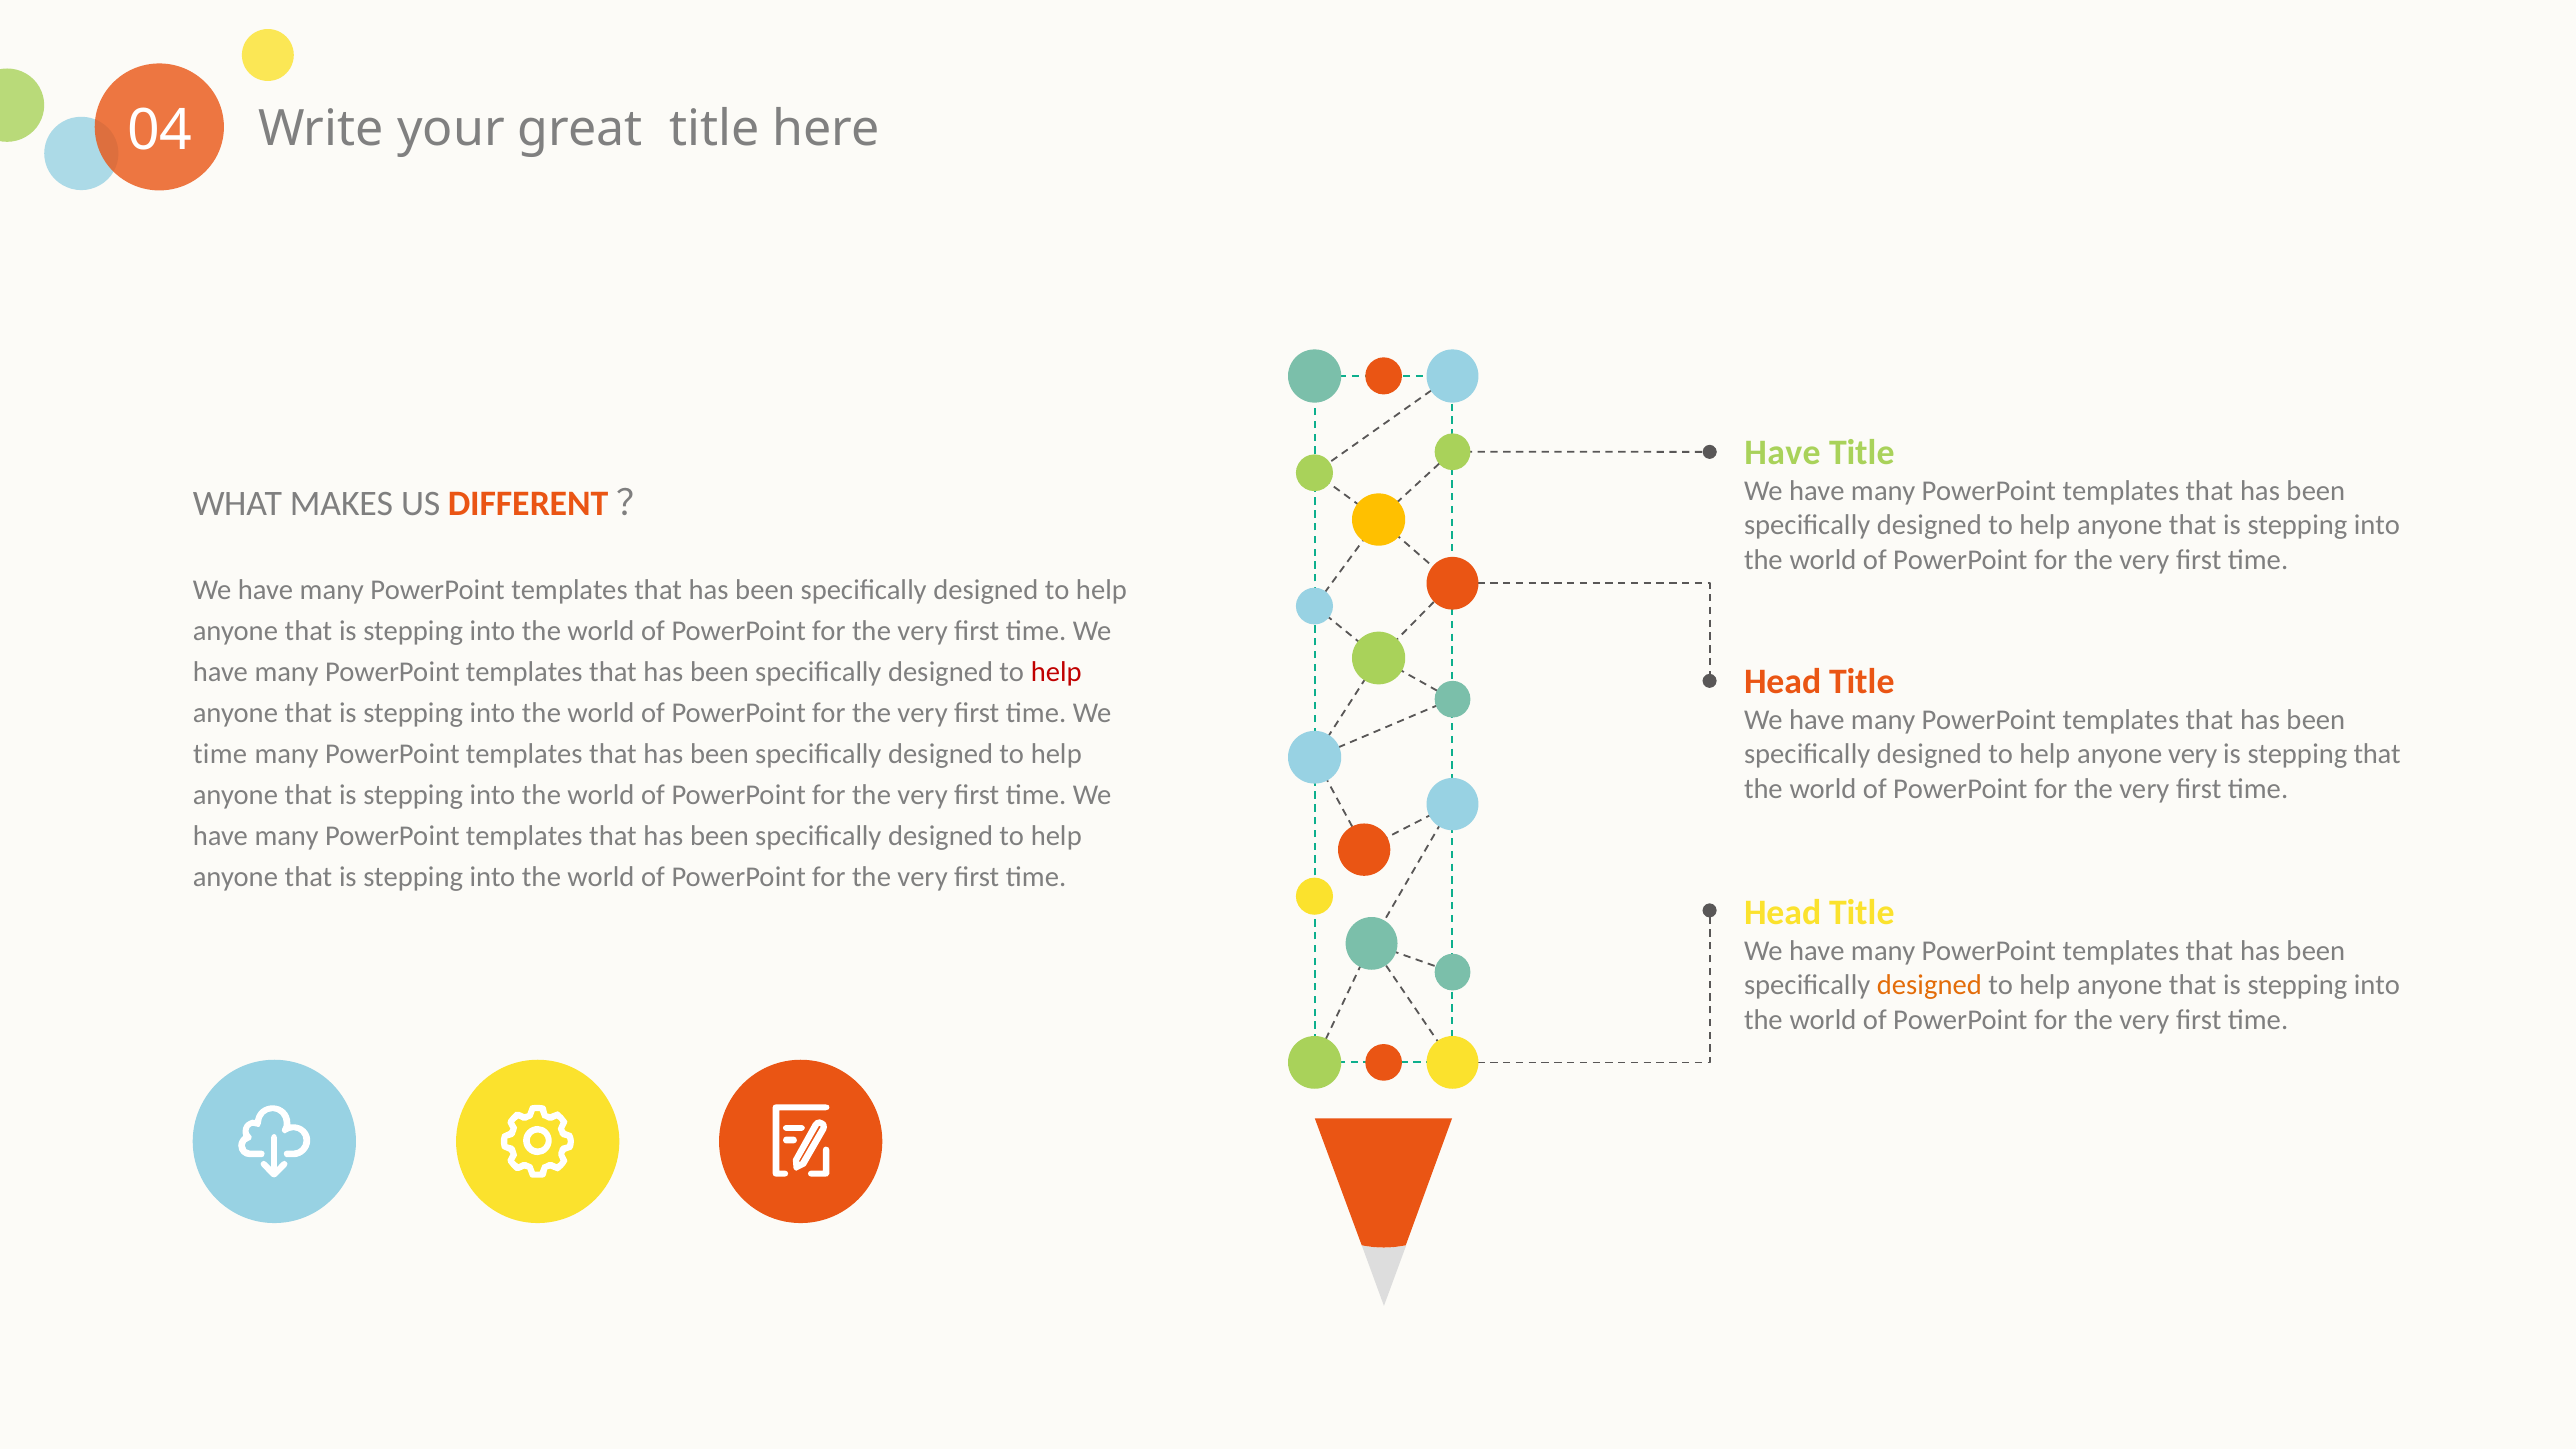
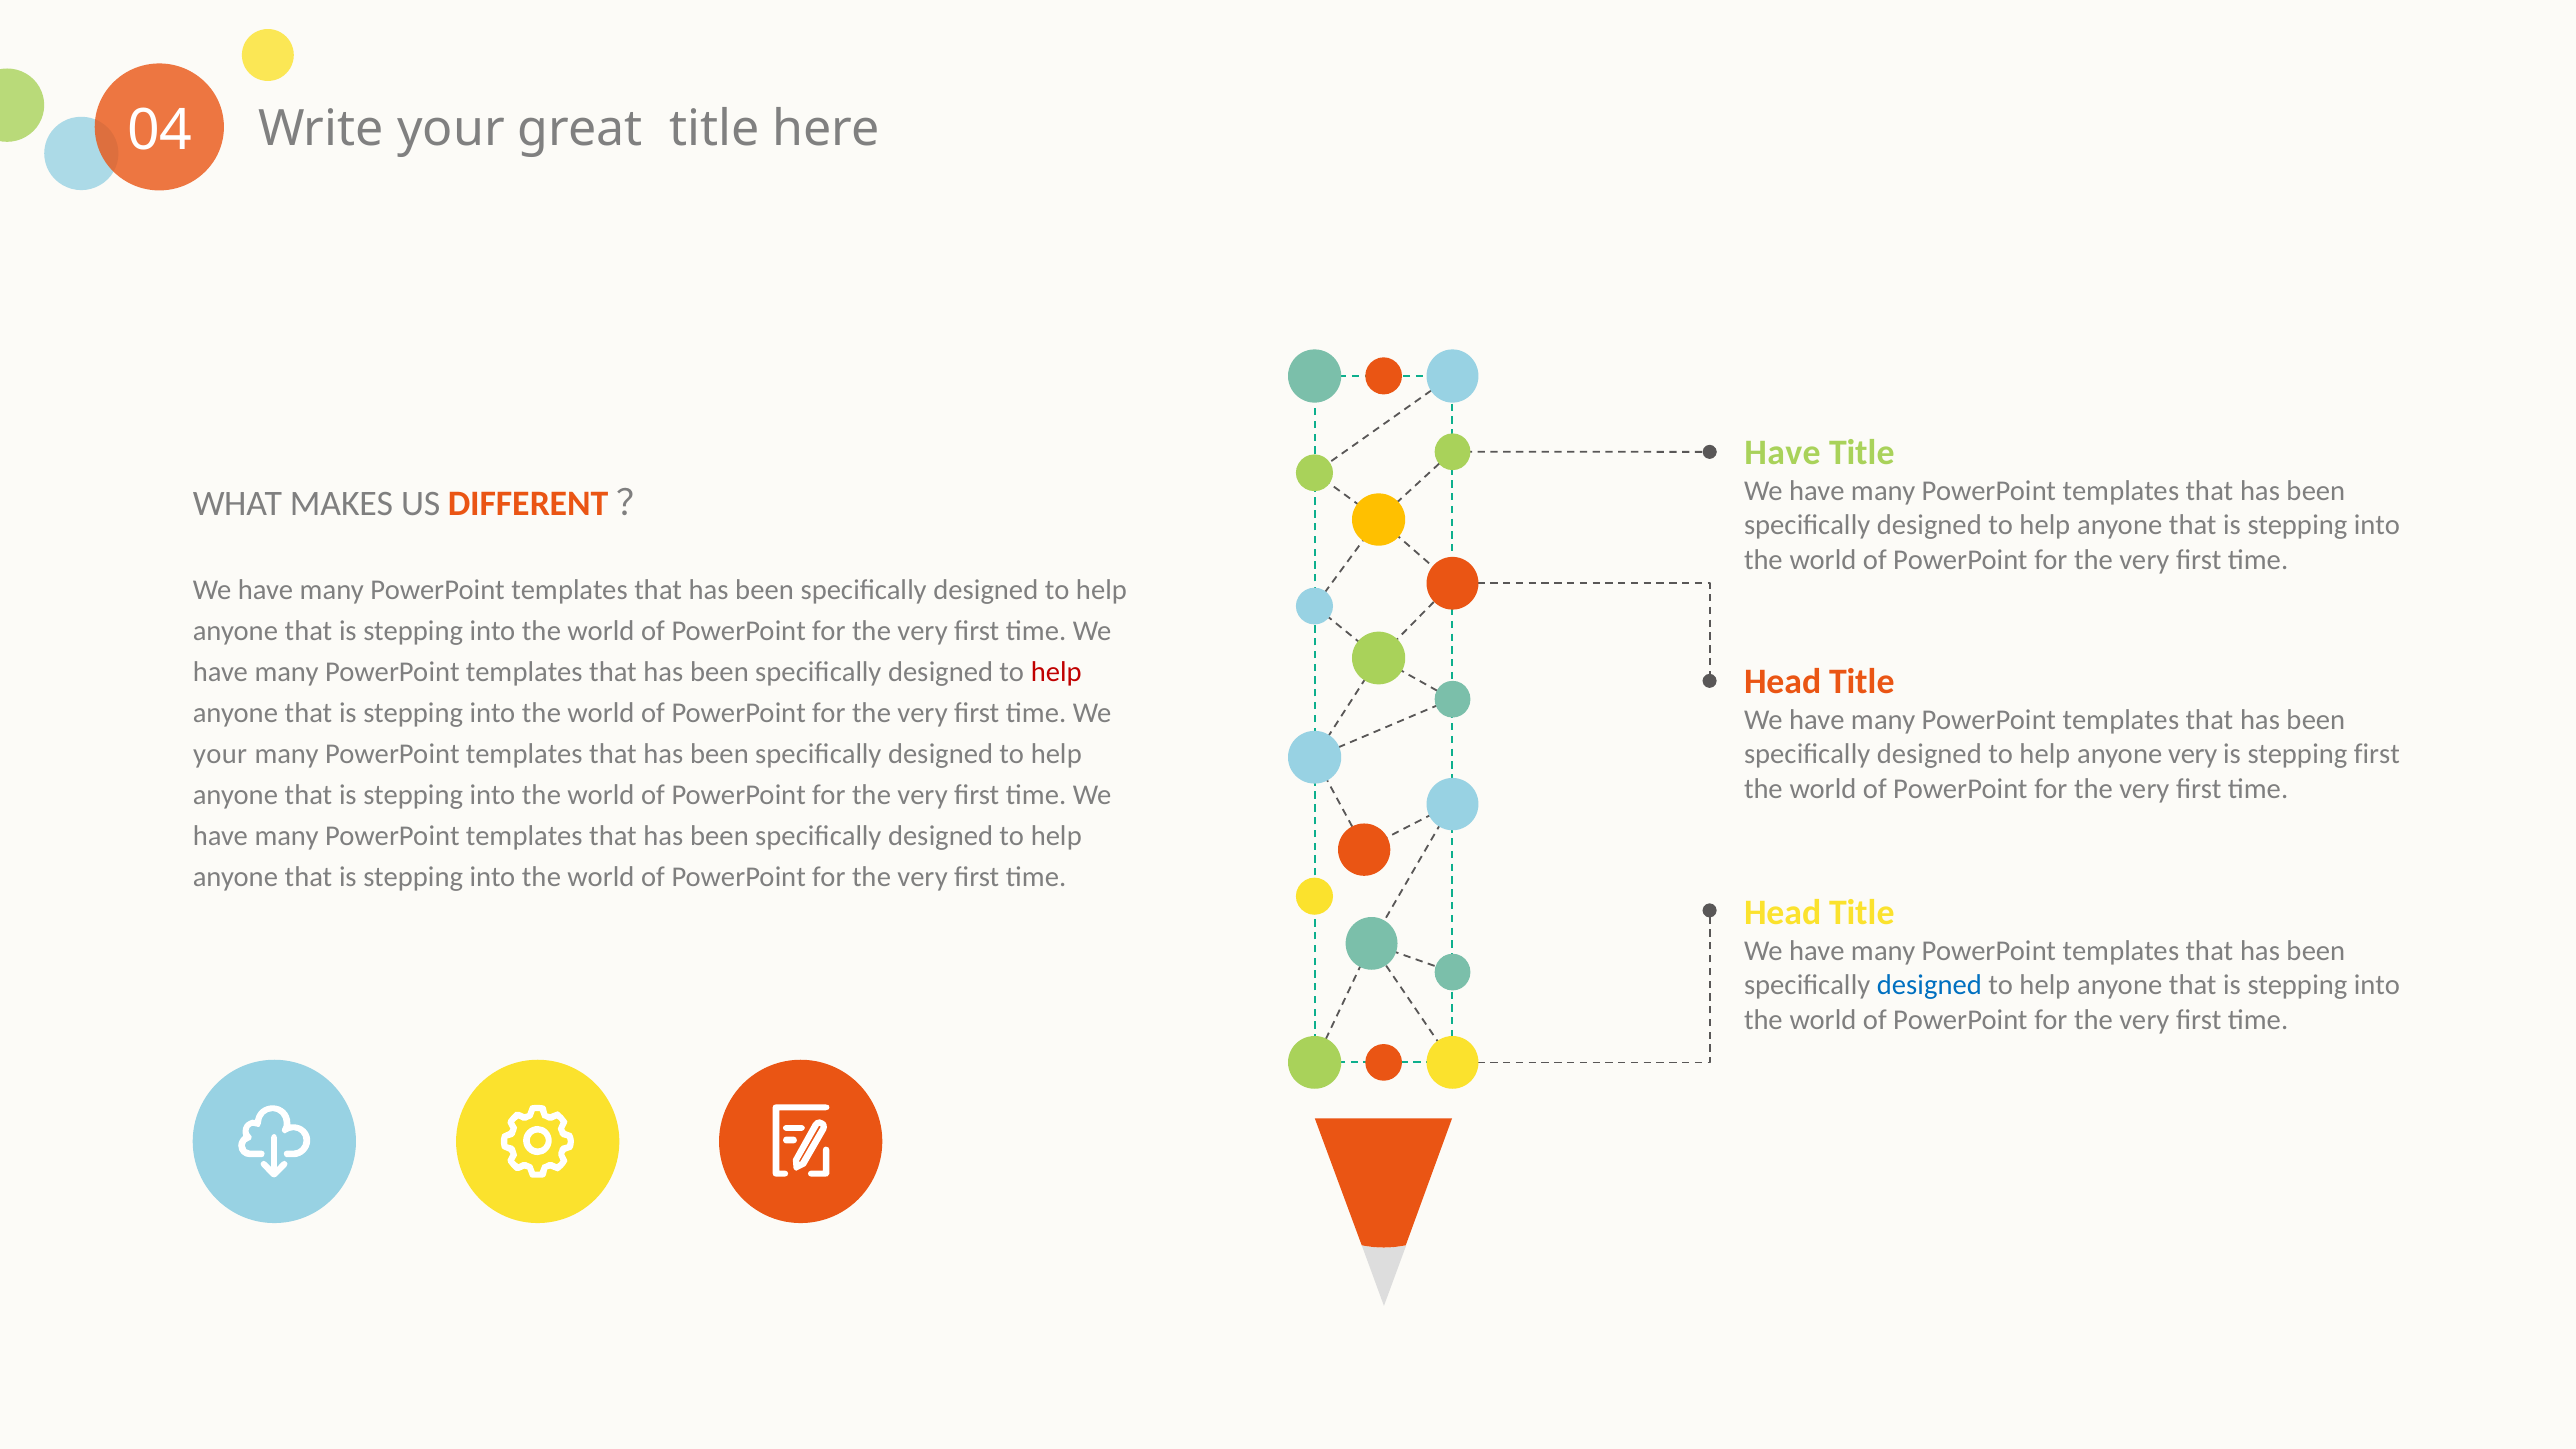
time at (220, 754): time -> your
stepping that: that -> first
designed at (1929, 985) colour: orange -> blue
